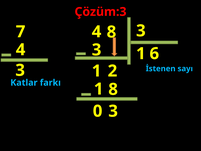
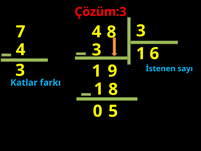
2: 2 -> 9
0 3: 3 -> 5
